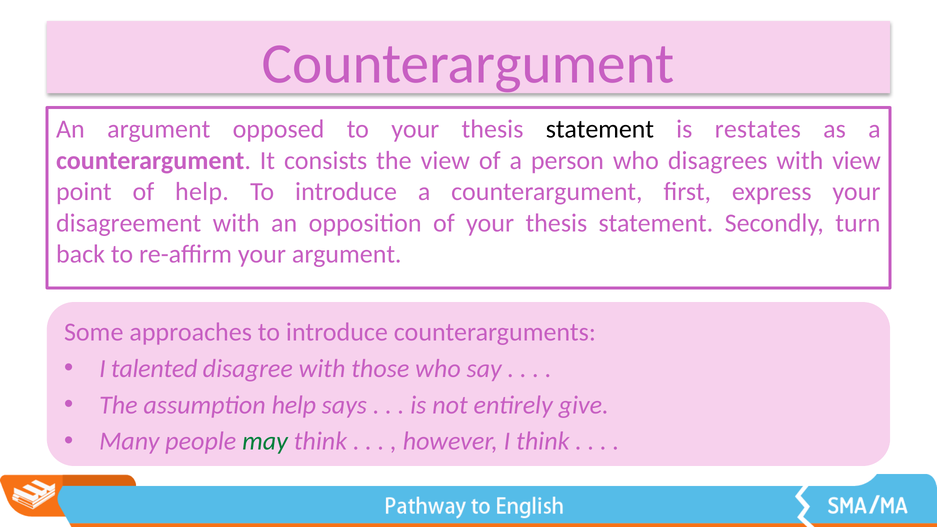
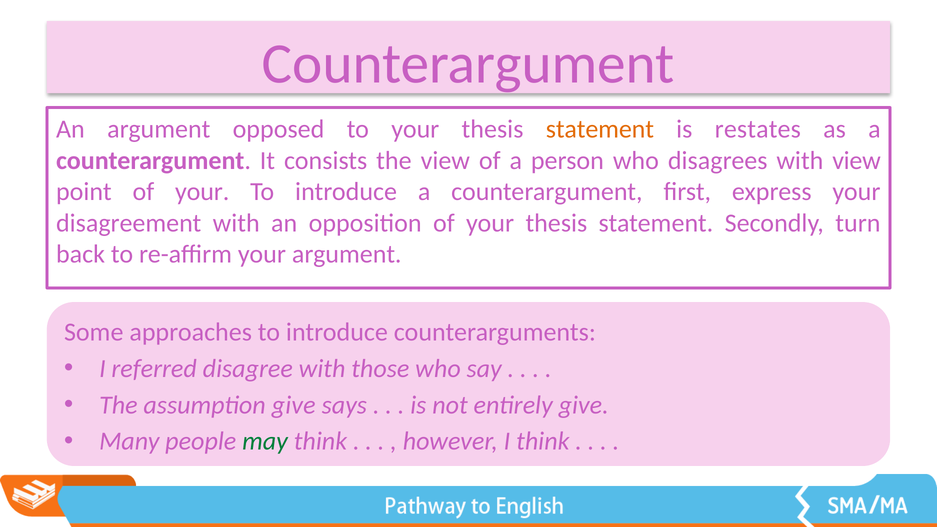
statement at (600, 129) colour: black -> orange
point of help: help -> your
talented: talented -> referred
assumption help: help -> give
